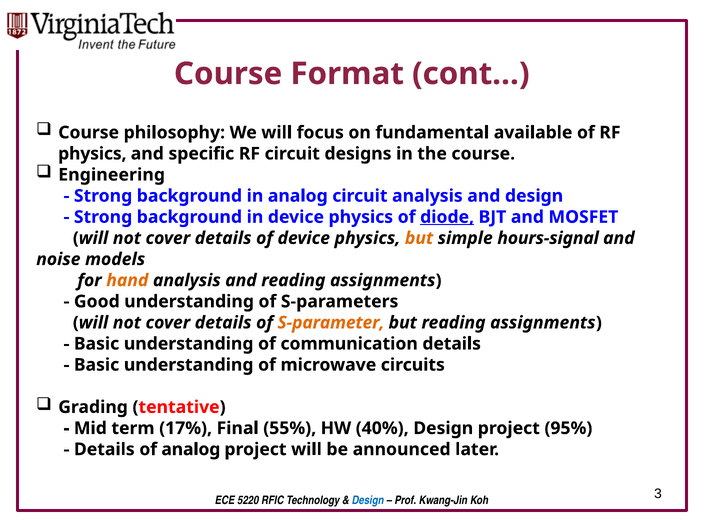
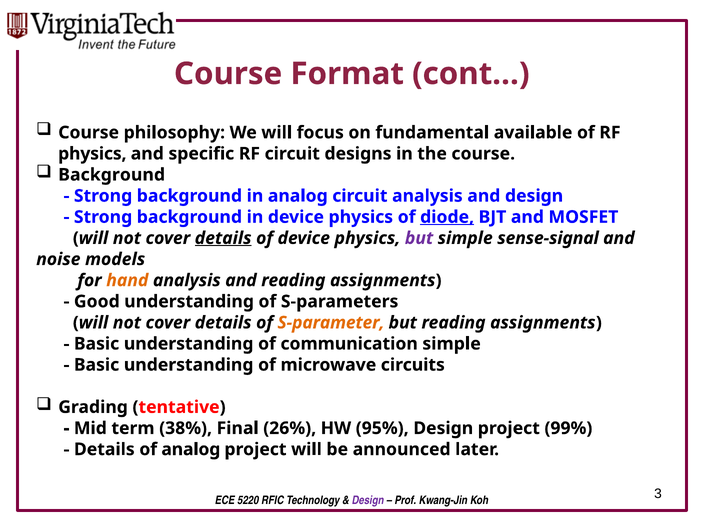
Engineering at (112, 175): Engineering -> Background
details at (223, 238) underline: none -> present
but at (419, 238) colour: orange -> purple
hours-signal: hours-signal -> sense-signal
communication details: details -> simple
17%: 17% -> 38%
55%: 55% -> 26%
40%: 40% -> 95%
95%: 95% -> 99%
Design at (368, 500) colour: blue -> purple
